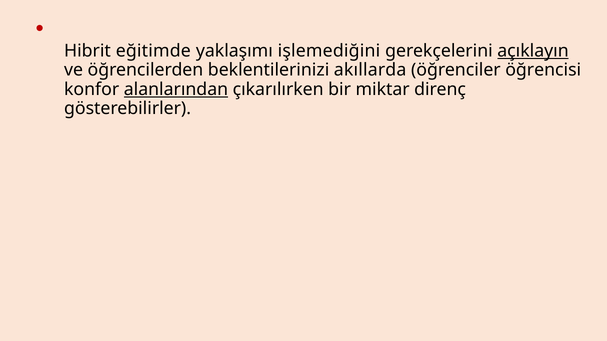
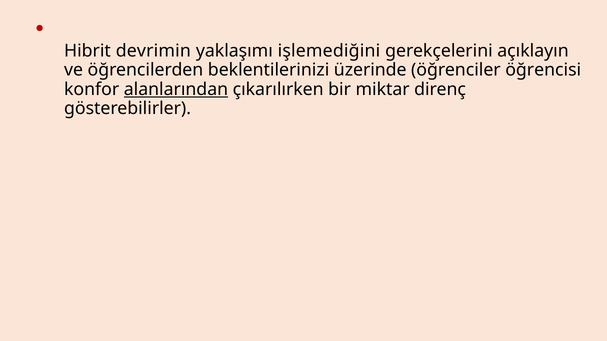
eğitimde: eğitimde -> devrimin
açıklayın underline: present -> none
akıllarda: akıllarda -> üzerinde
